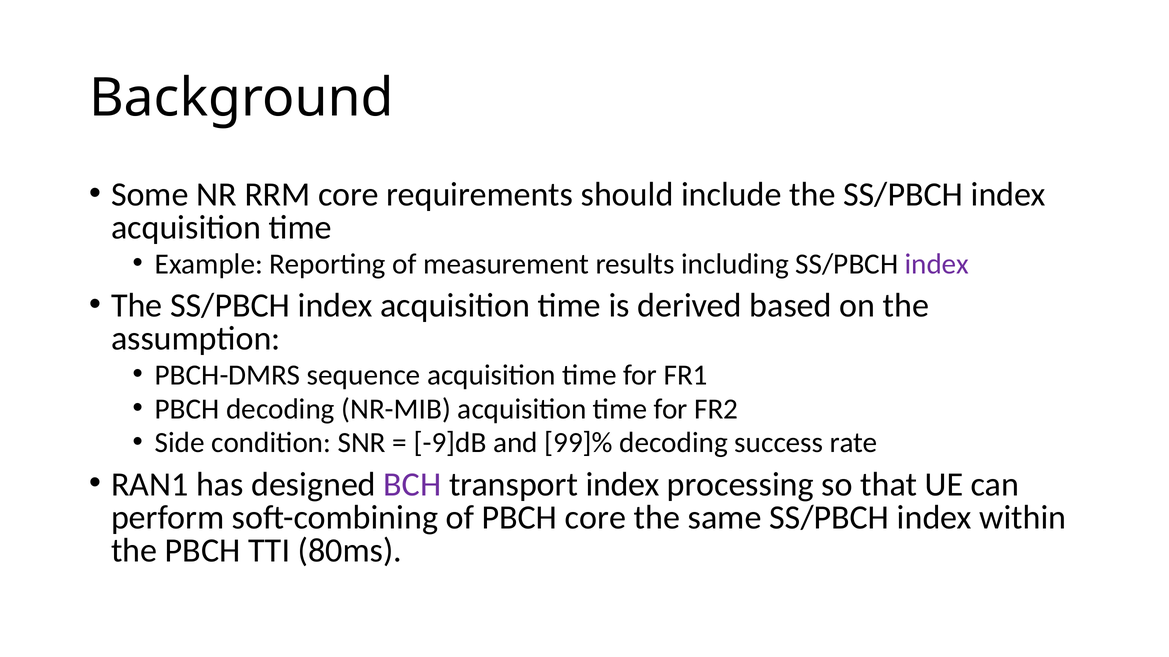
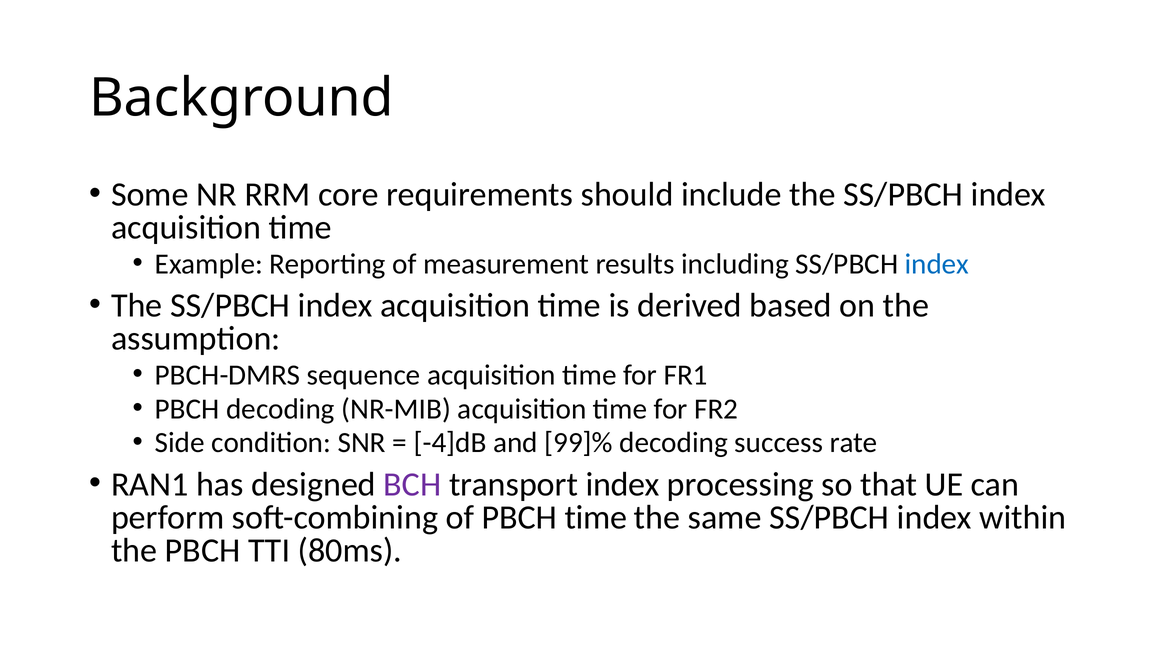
index at (937, 264) colour: purple -> blue
-9]dB: -9]dB -> -4]dB
PBCH core: core -> time
